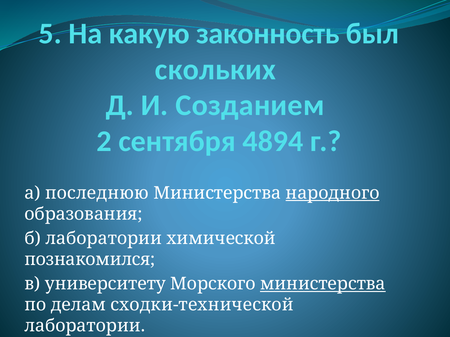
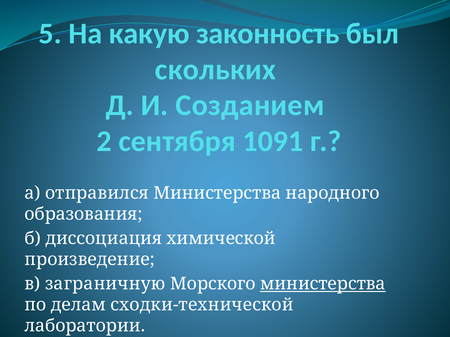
4894: 4894 -> 1091
последнюю: последнюю -> отправился
народного underline: present -> none
б лаборатории: лаборатории -> диссоциация
познакомился: познакомился -> произведение
университету: университету -> заграничную
